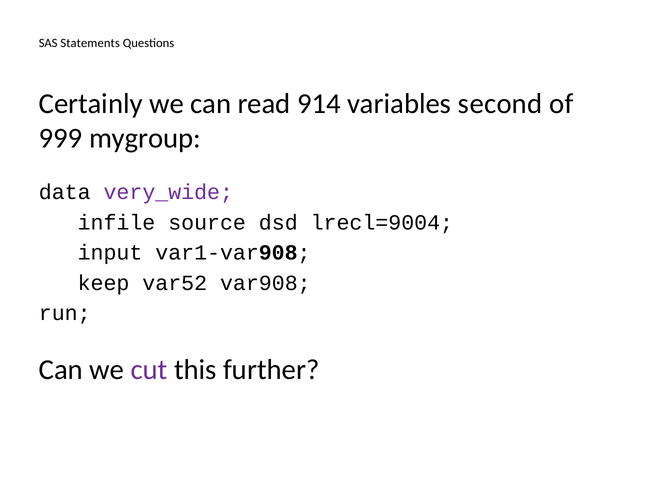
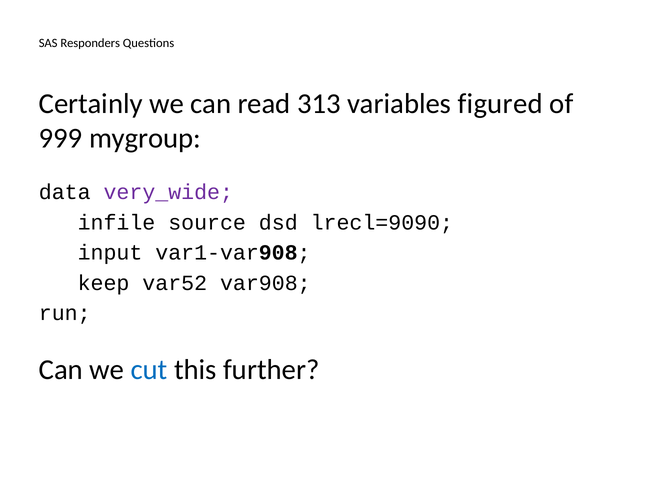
Statements: Statements -> Responders
914: 914 -> 313
second: second -> figured
lrecl=9004: lrecl=9004 -> lrecl=9090
cut colour: purple -> blue
